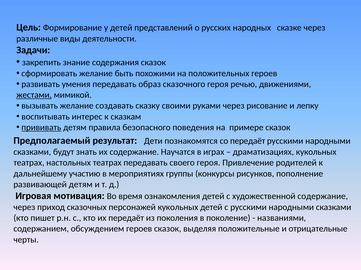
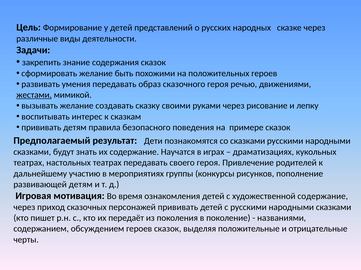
прививать at (41, 128) underline: present -> none
со передаёт: передаёт -> сказками
персонажей кукольных: кукольных -> прививать
